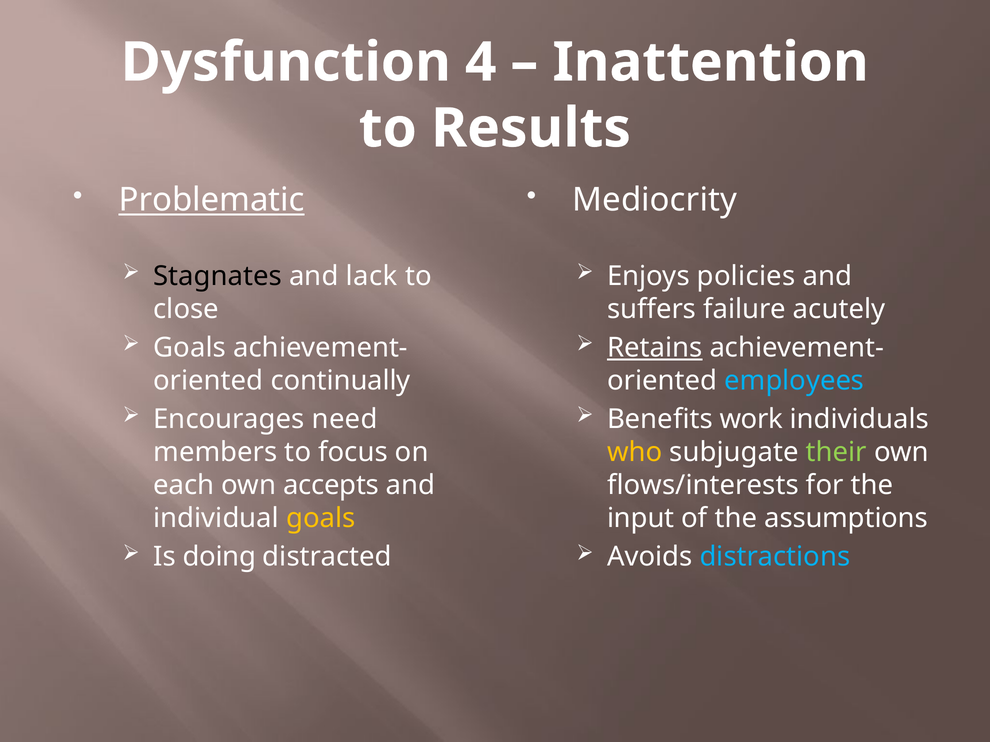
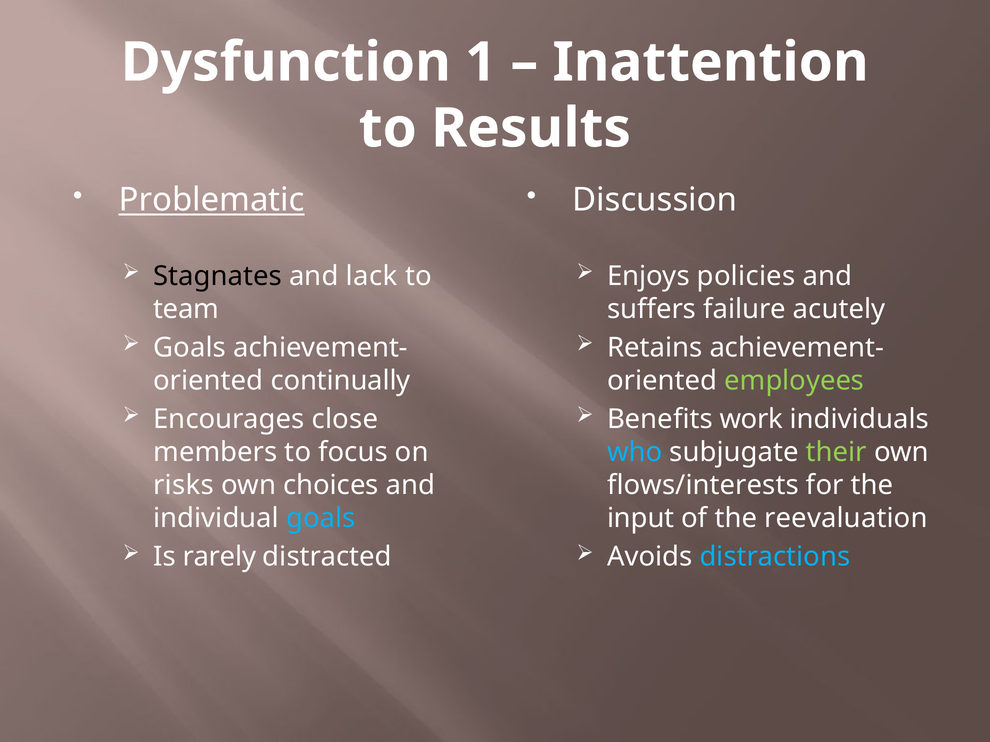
4: 4 -> 1
Mediocrity: Mediocrity -> Discussion
close: close -> team
Retains underline: present -> none
employees colour: light blue -> light green
need: need -> close
who colour: yellow -> light blue
each: each -> risks
accepts: accepts -> choices
goals at (321, 519) colour: yellow -> light blue
assumptions: assumptions -> reevaluation
doing: doing -> rarely
